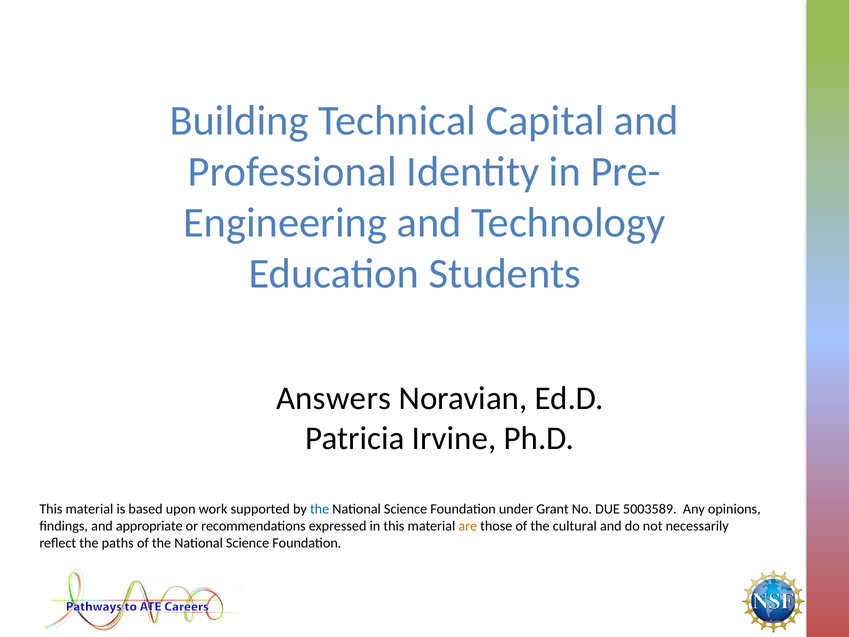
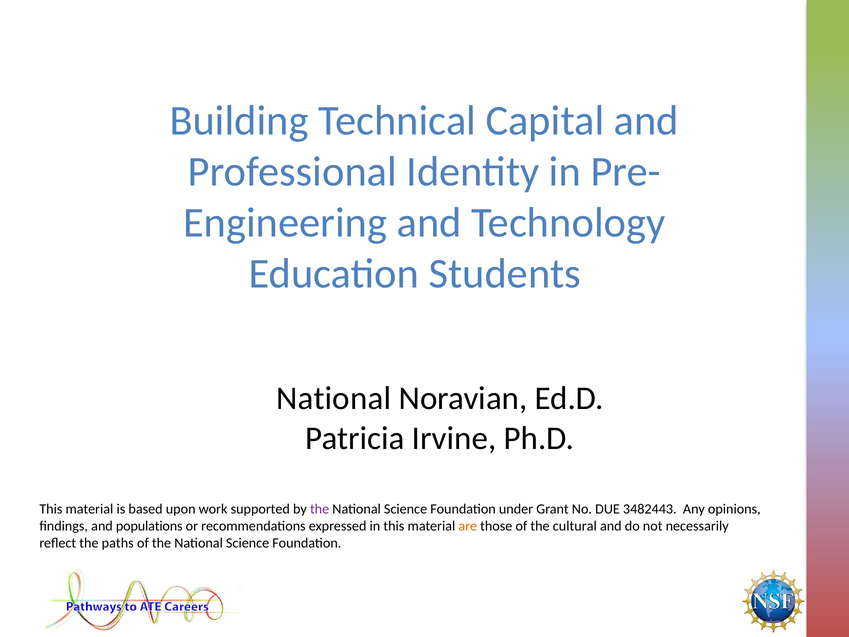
Answers at (334, 398): Answers -> National
the at (320, 509) colour: blue -> purple
5003589: 5003589 -> 3482443
appropriate: appropriate -> populations
